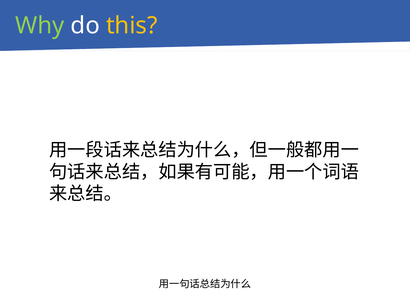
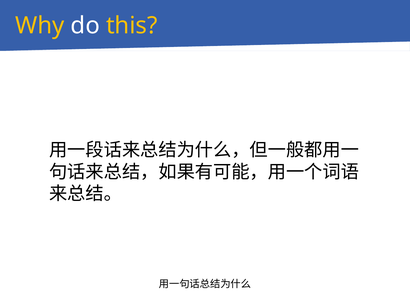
Why colour: light green -> yellow
